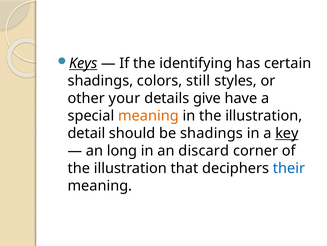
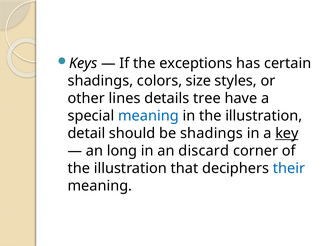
Keys underline: present -> none
identifying: identifying -> exceptions
still: still -> size
your: your -> lines
give: give -> tree
meaning at (148, 115) colour: orange -> blue
